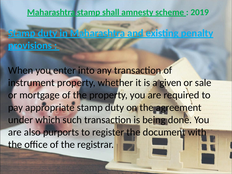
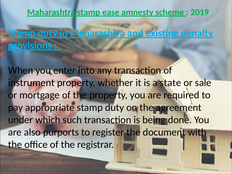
shall: shall -> ease
given: given -> state
